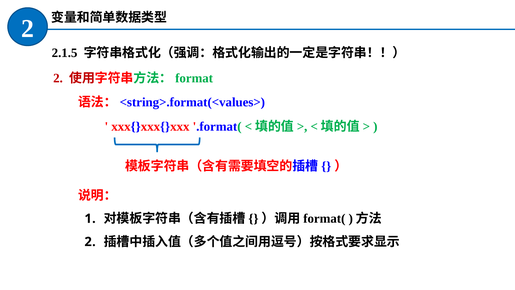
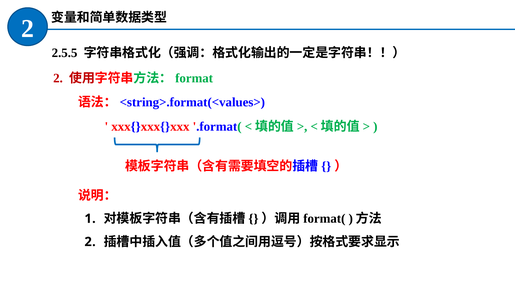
2.1.5: 2.1.5 -> 2.5.5
